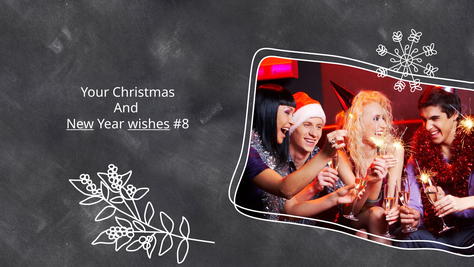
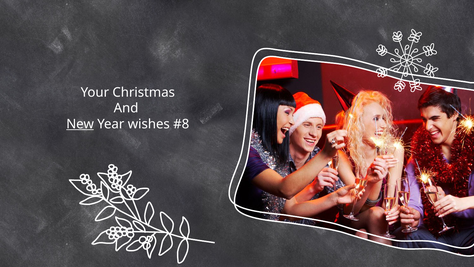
wishes underline: present -> none
